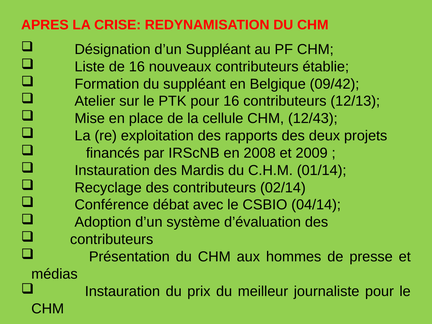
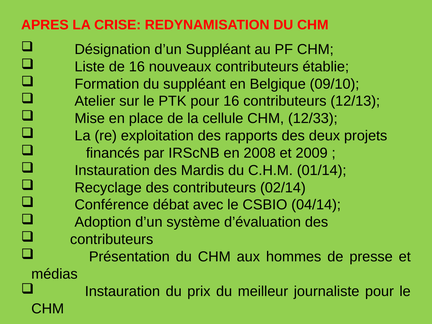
09/42: 09/42 -> 09/10
12/43: 12/43 -> 12/33
